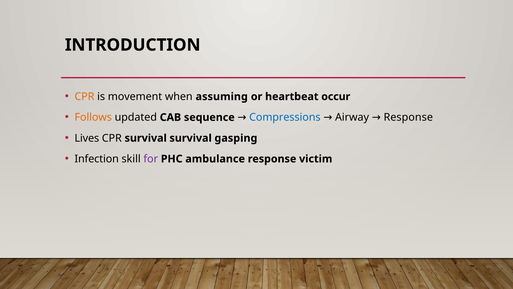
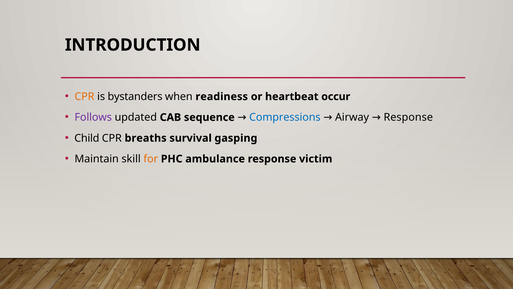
movement: movement -> bystanders
assuming: assuming -> readiness
Follows colour: orange -> purple
Lives: Lives -> Child
CPR survival: survival -> breaths
Infection: Infection -> Maintain
for colour: purple -> orange
